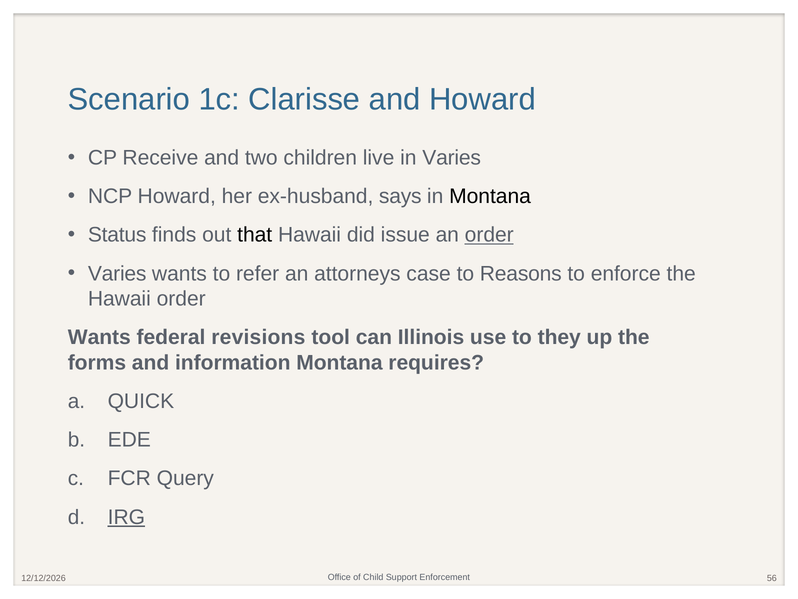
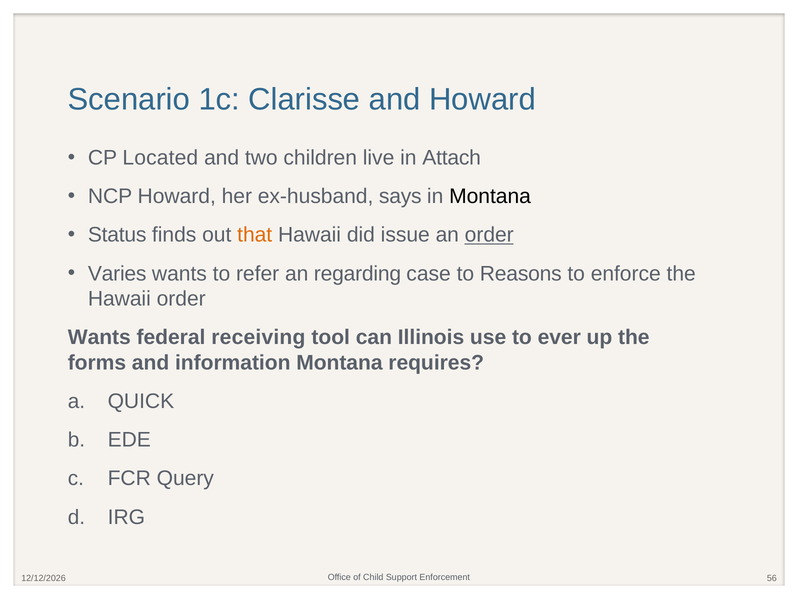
Receive: Receive -> Located
in Varies: Varies -> Attach
that colour: black -> orange
attorneys: attorneys -> regarding
revisions: revisions -> receiving
they: they -> ever
IRG underline: present -> none
